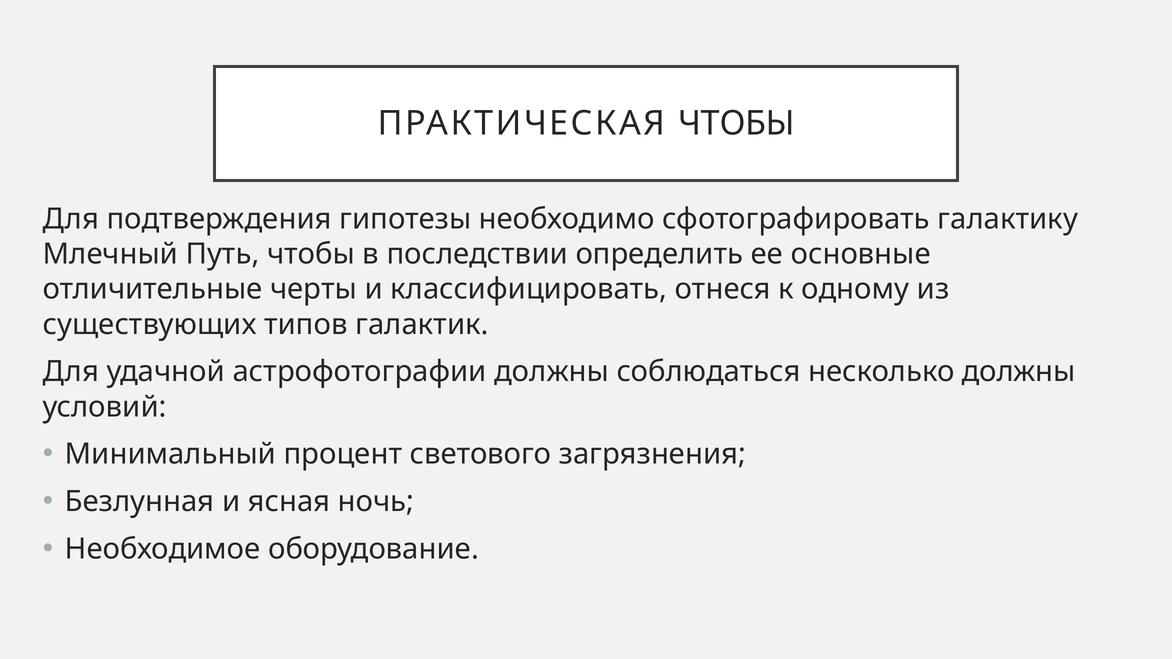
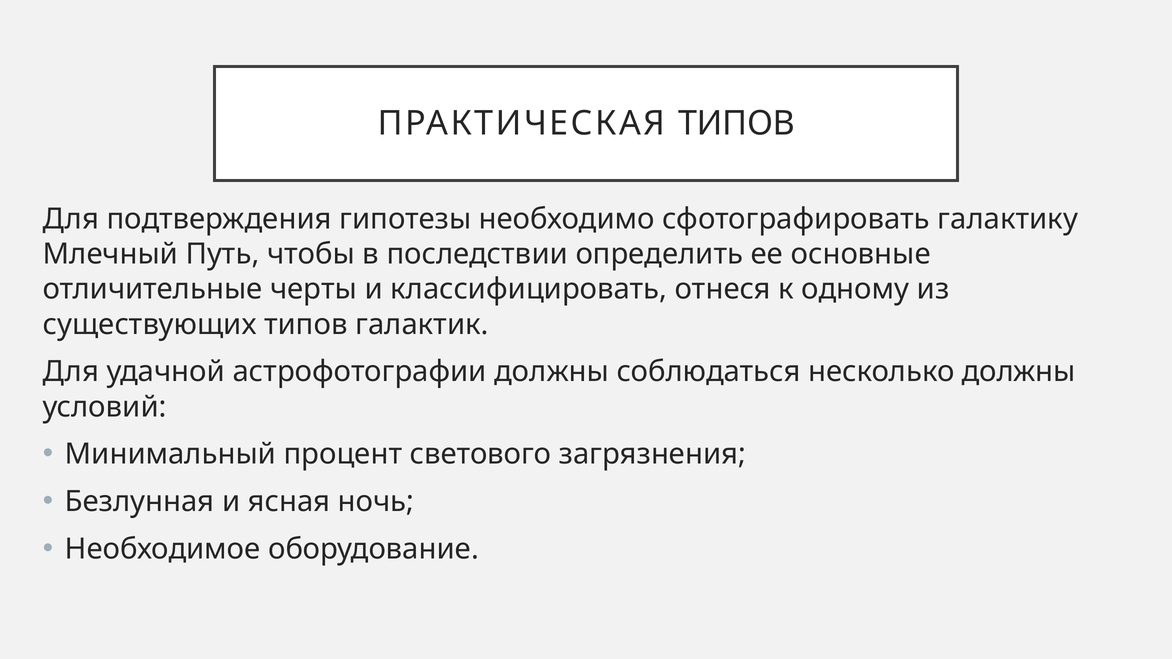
ПРАКТИЧЕСКАЯ ЧТОБЫ: ЧТОБЫ -> ТИПОВ
